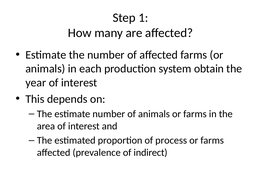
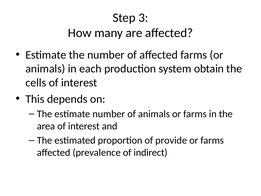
1: 1 -> 3
year: year -> cells
process: process -> provide
